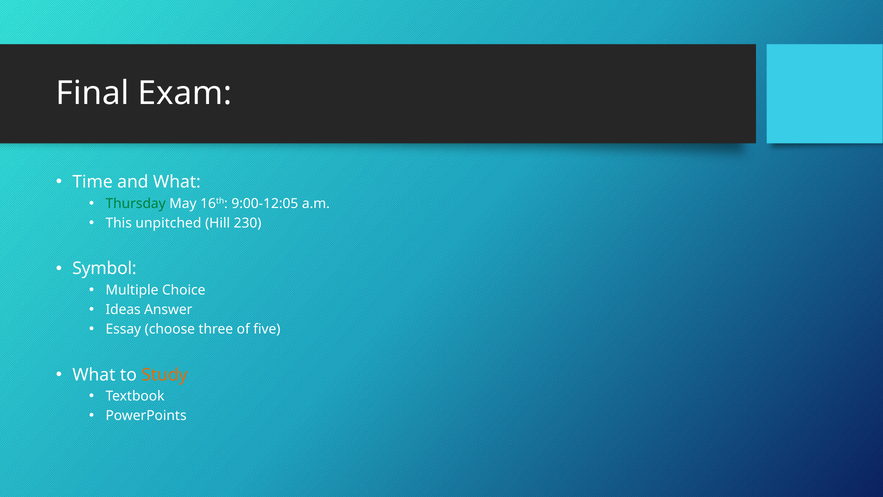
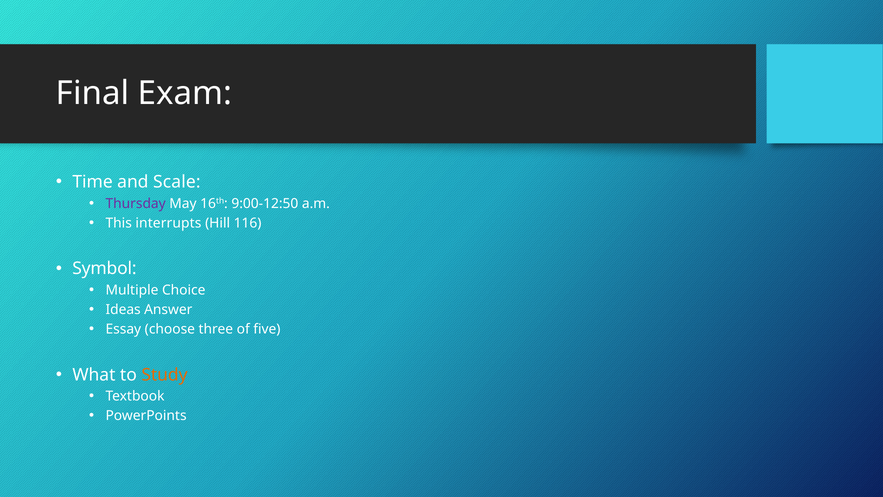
and What: What -> Scale
Thursday colour: green -> purple
9:00-12:05: 9:00-12:05 -> 9:00-12:50
unpitched: unpitched -> interrupts
230: 230 -> 116
